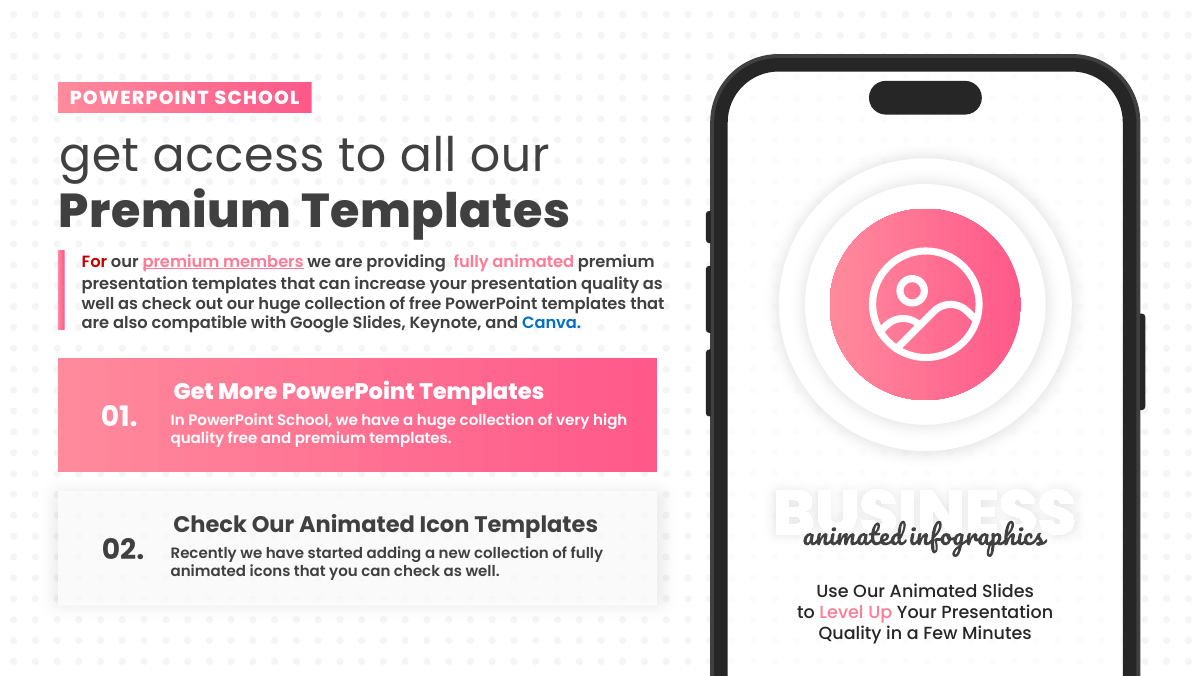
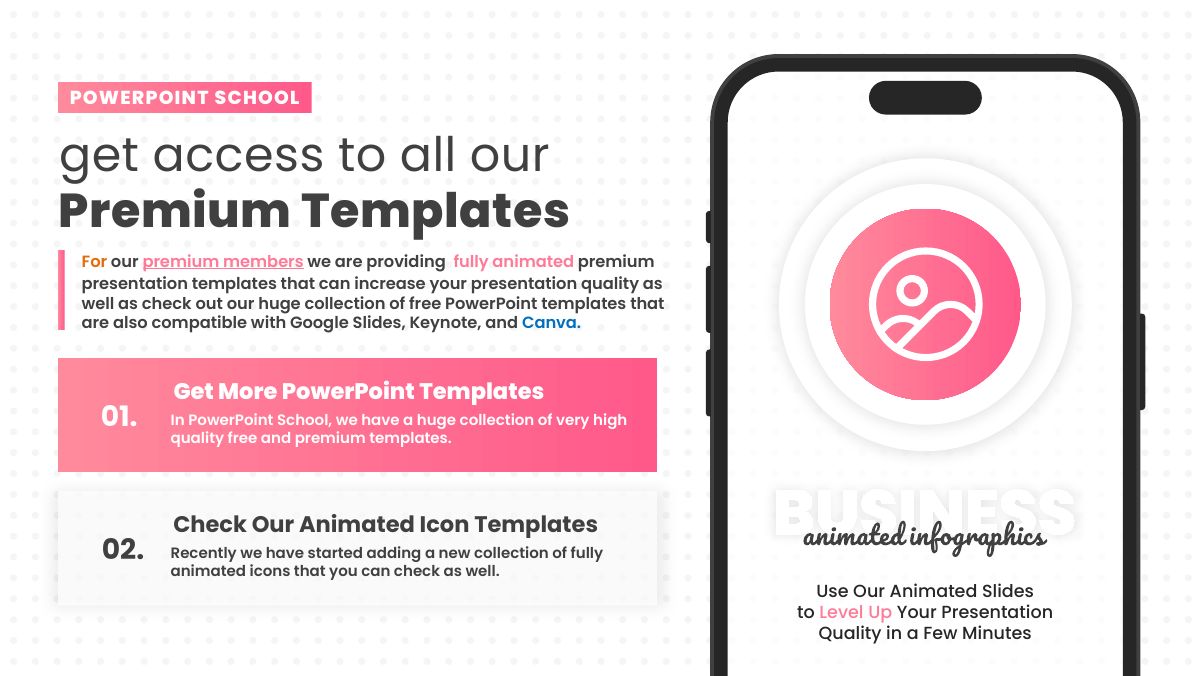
For colour: red -> orange
